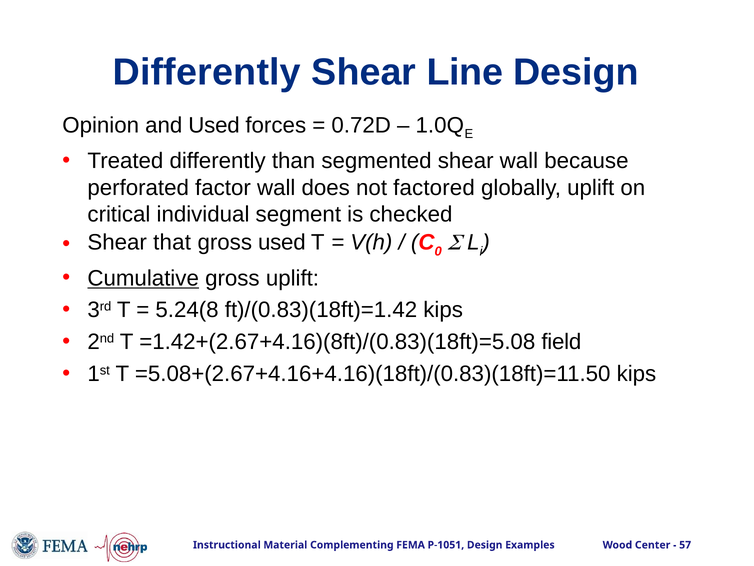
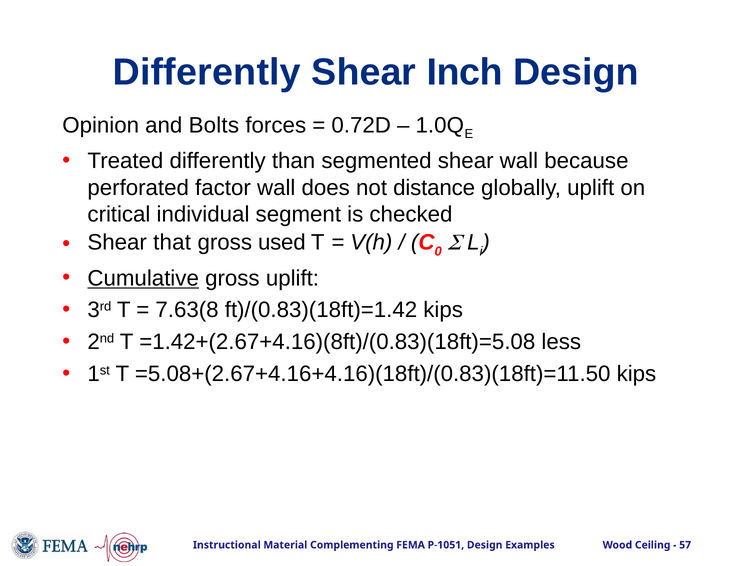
Line: Line -> Inch
and Used: Used -> Bolts
factored: factored -> distance
5.24(8: 5.24(8 -> 7.63(8
field: field -> less
Center: Center -> Ceiling
